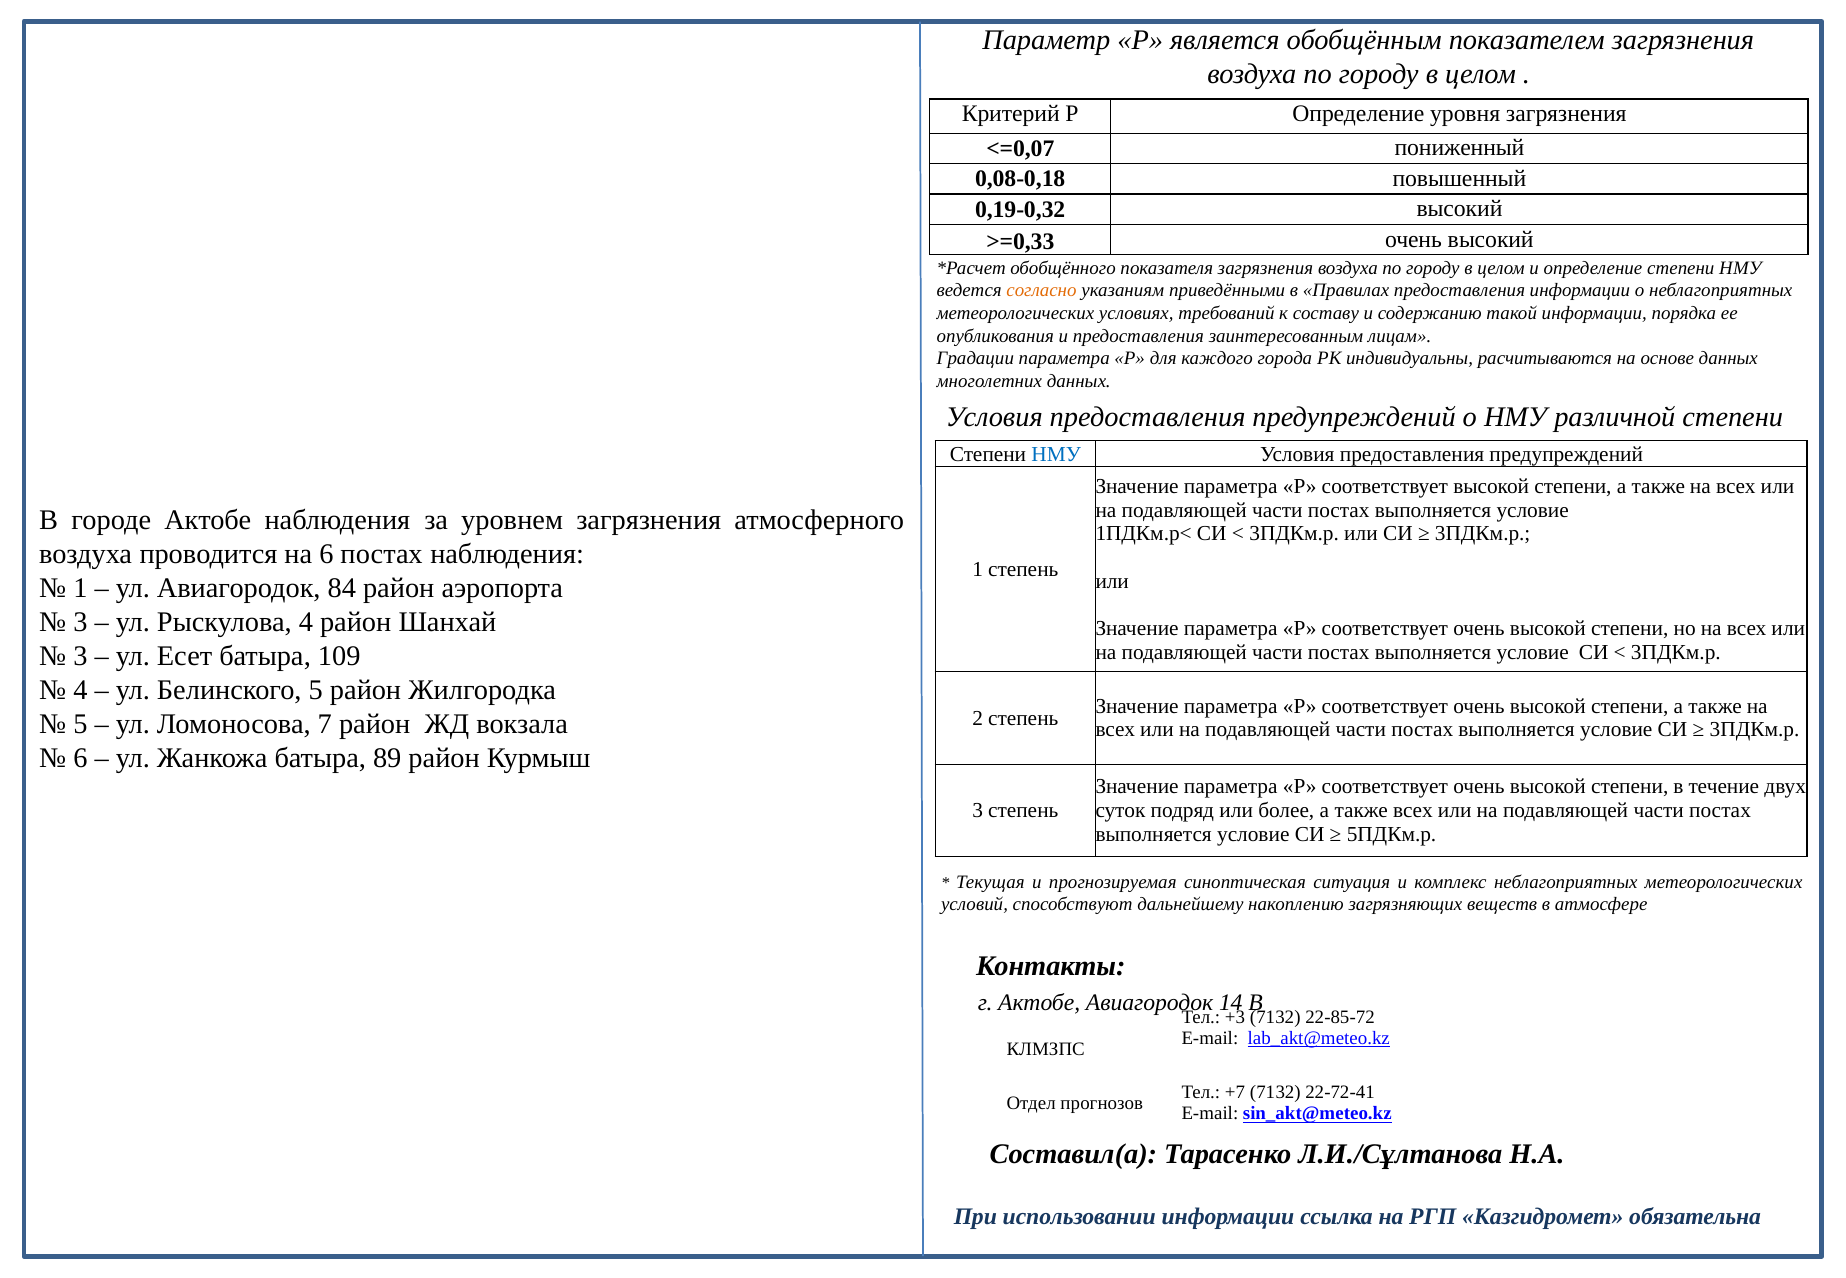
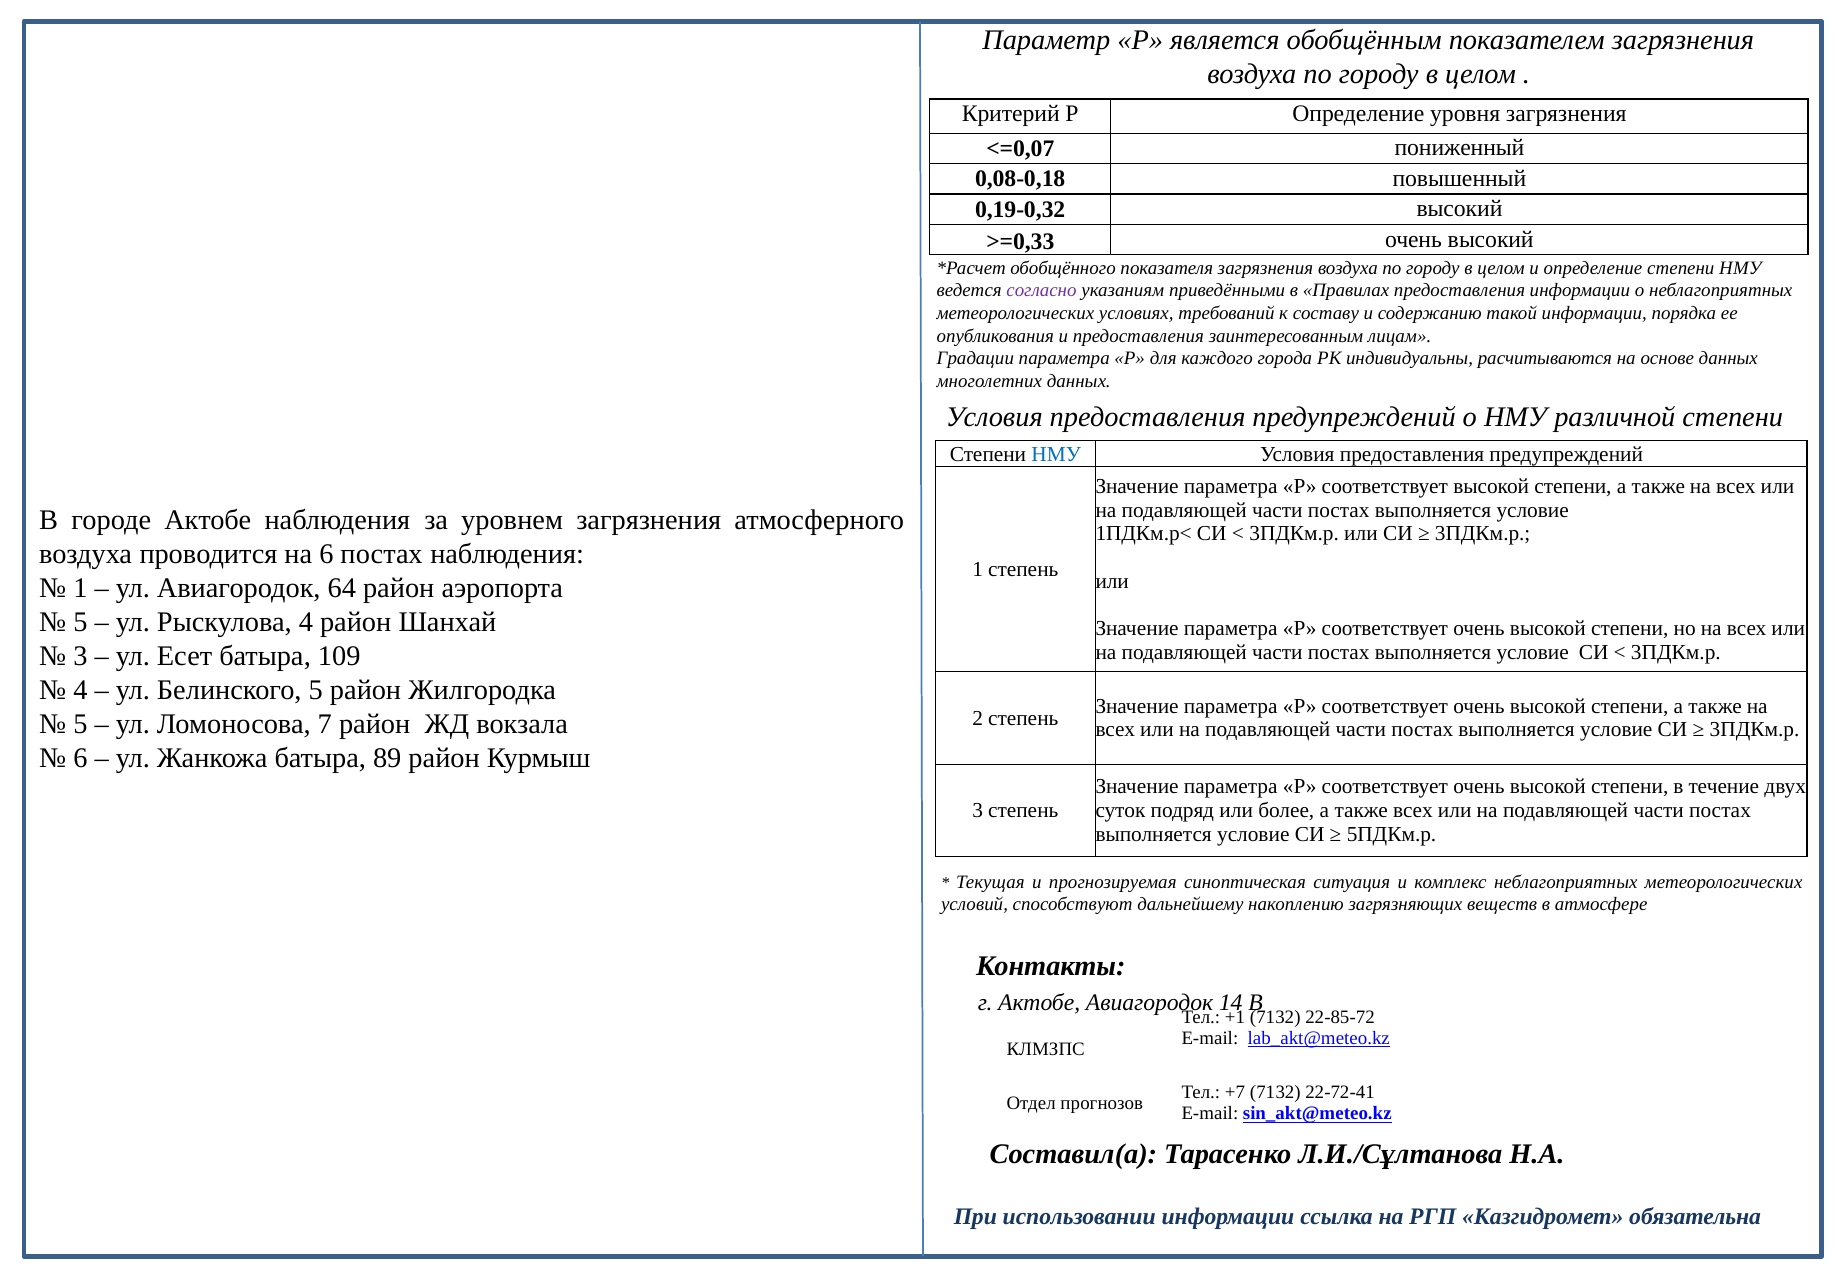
согласно colour: orange -> purple
84: 84 -> 64
3 at (80, 622): 3 -> 5
+3: +3 -> +1
